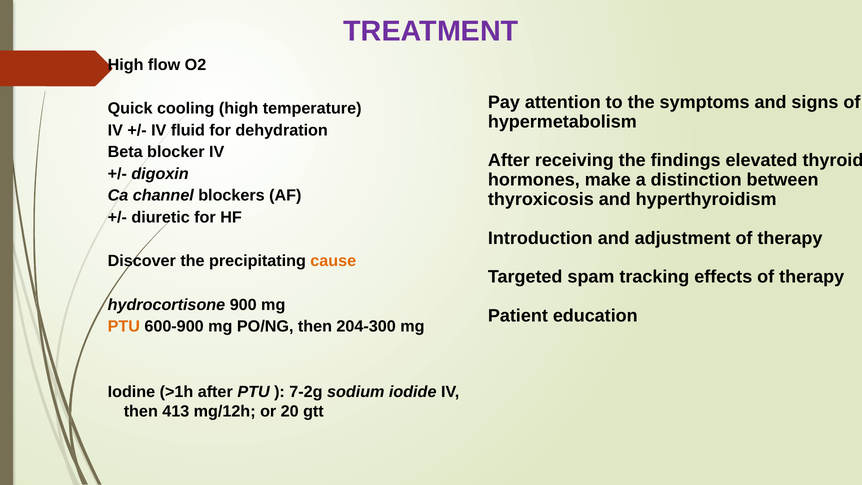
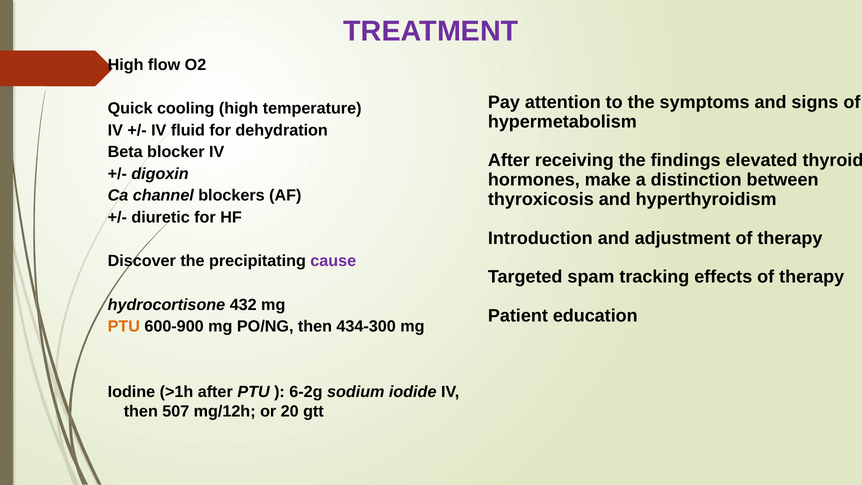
cause colour: orange -> purple
900: 900 -> 432
204-300: 204-300 -> 434-300
7-2g: 7-2g -> 6-2g
413: 413 -> 507
